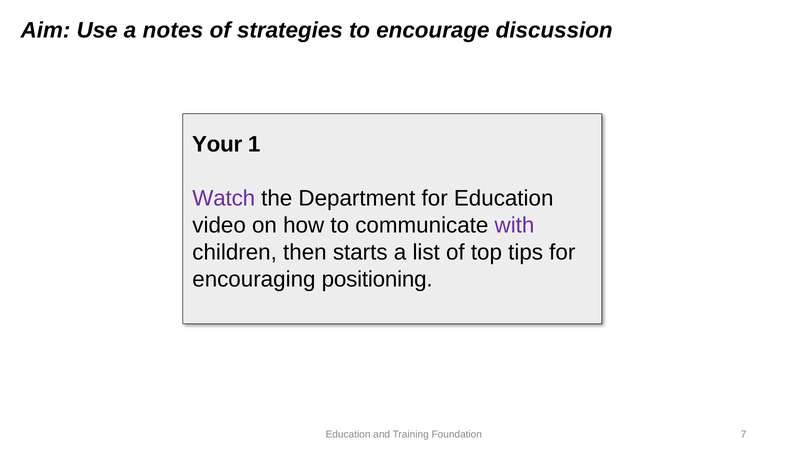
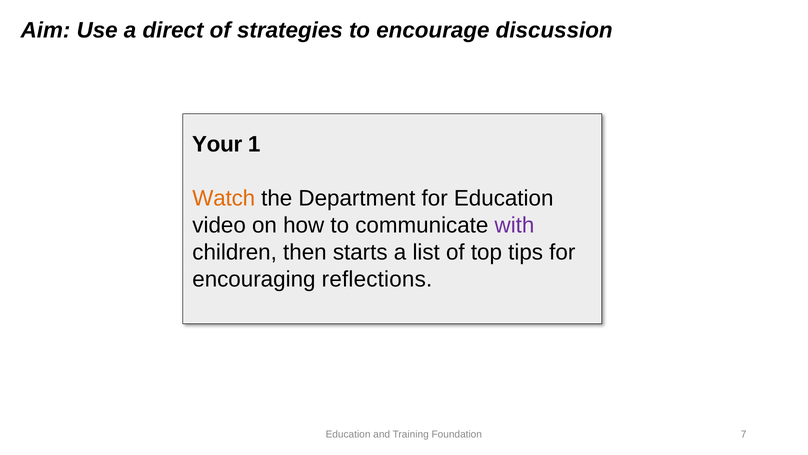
notes: notes -> direct
Watch colour: purple -> orange
positioning: positioning -> reflections
